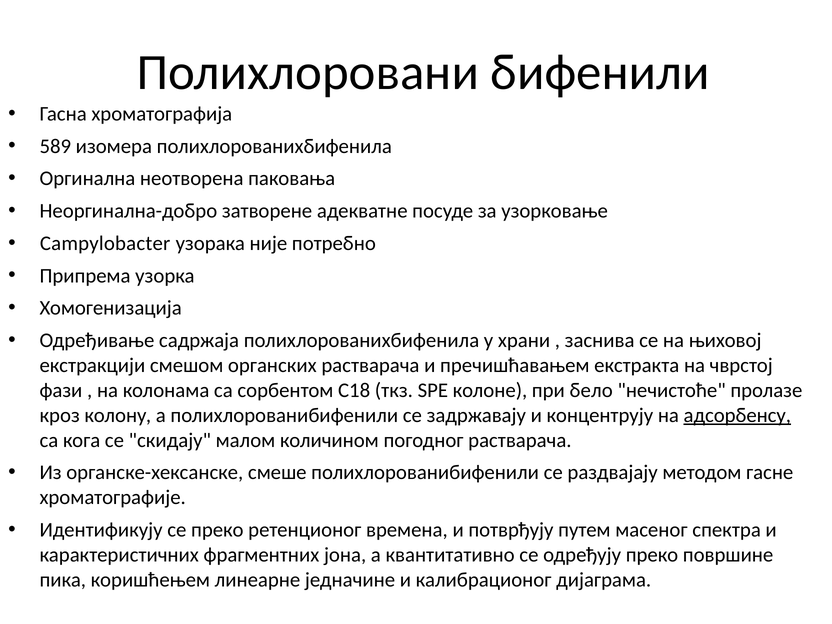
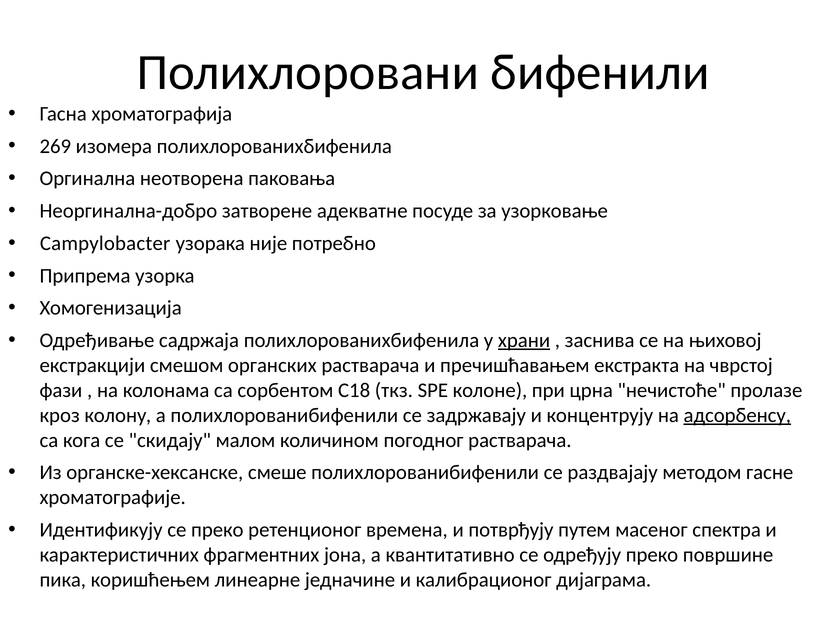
589: 589 -> 269
храни underline: none -> present
бело: бело -> црна
